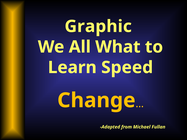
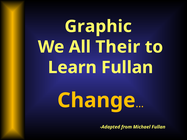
What: What -> Their
Learn Speed: Speed -> Fullan
